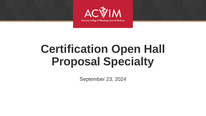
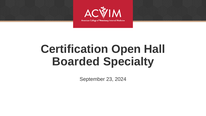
Proposal: Proposal -> Boarded
